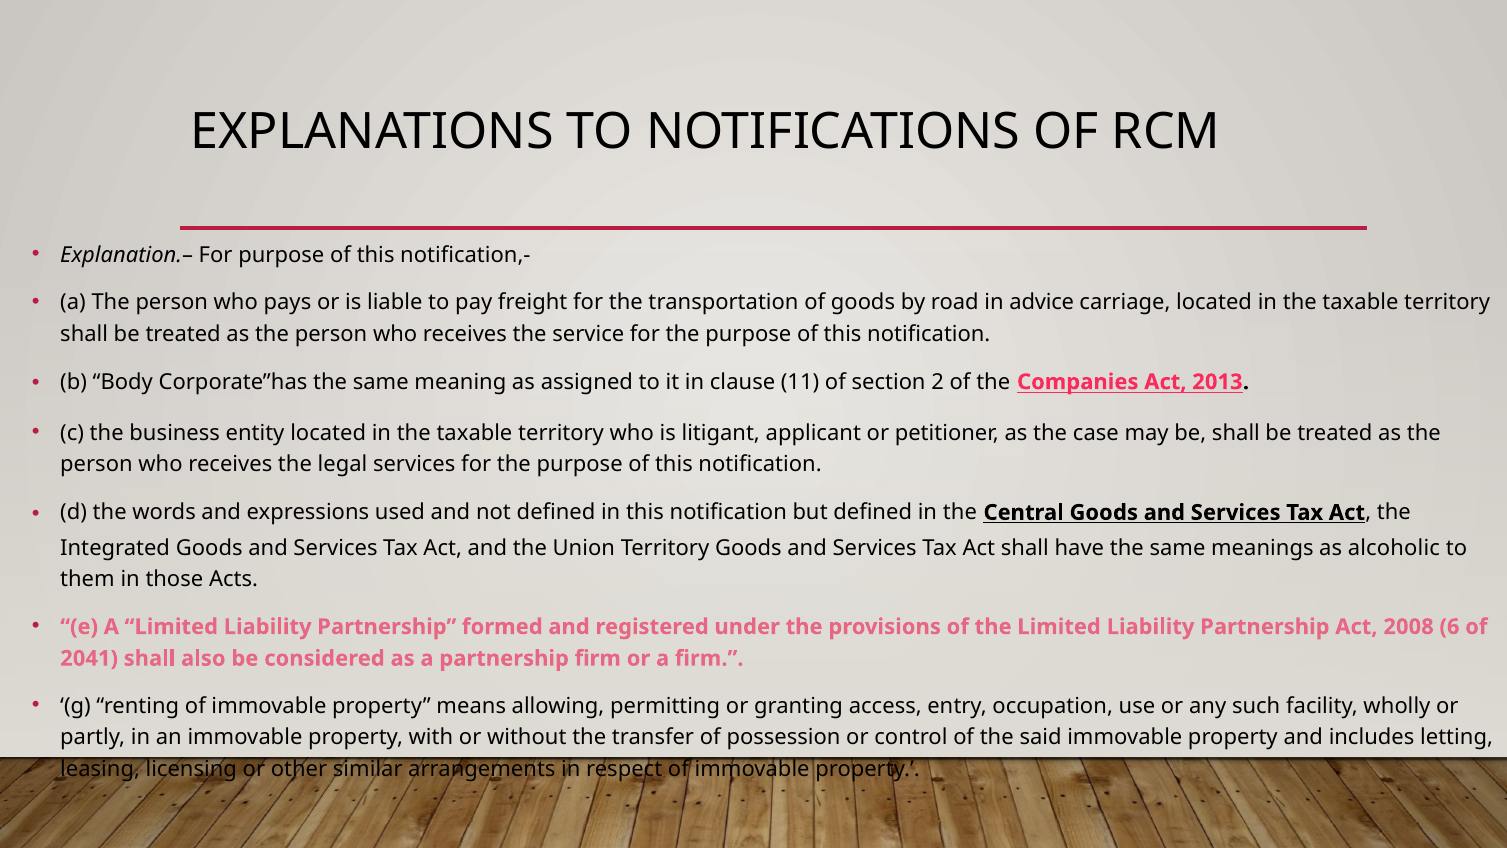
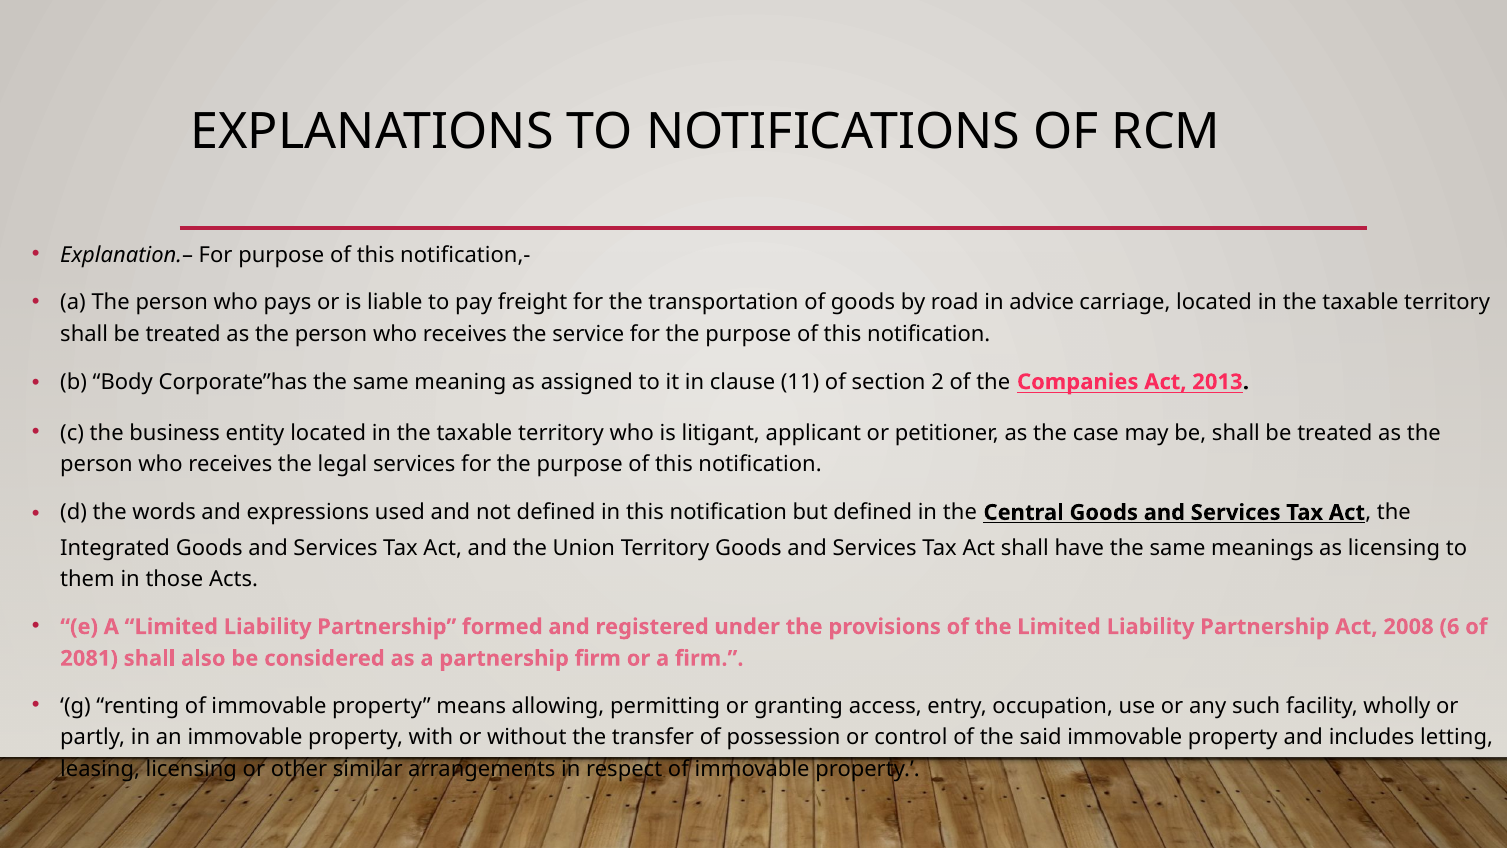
as alcoholic: alcoholic -> licensing
2041: 2041 -> 2081
